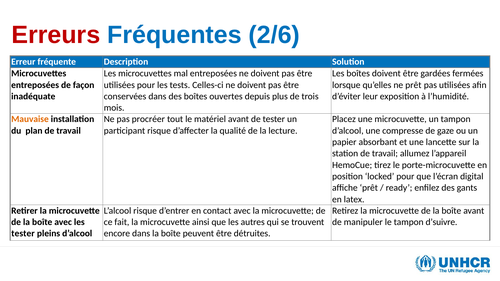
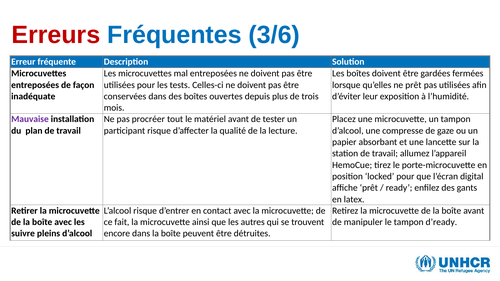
2/6: 2/6 -> 3/6
Mauvaise colour: orange -> purple
d’suivre: d’suivre -> d’ready
tester at (23, 234): tester -> suivre
